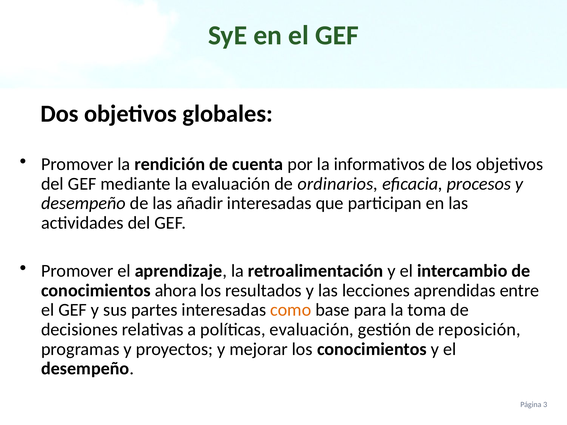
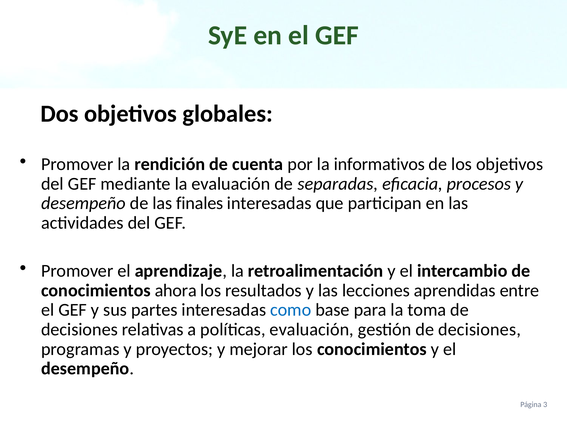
ordinarios: ordinarios -> separadas
añadir: añadir -> finales
como colour: orange -> blue
gestión de reposición: reposición -> decisiones
